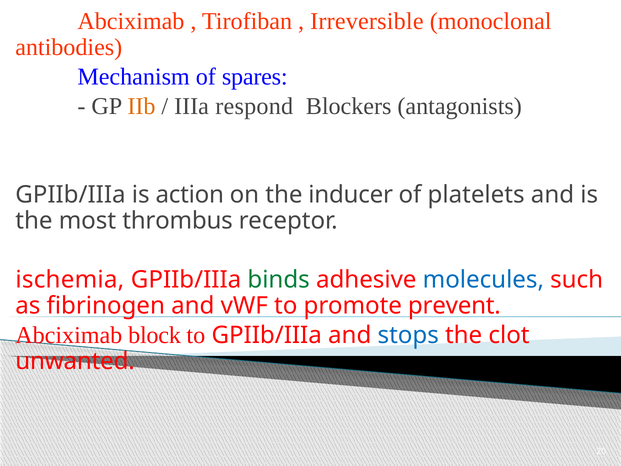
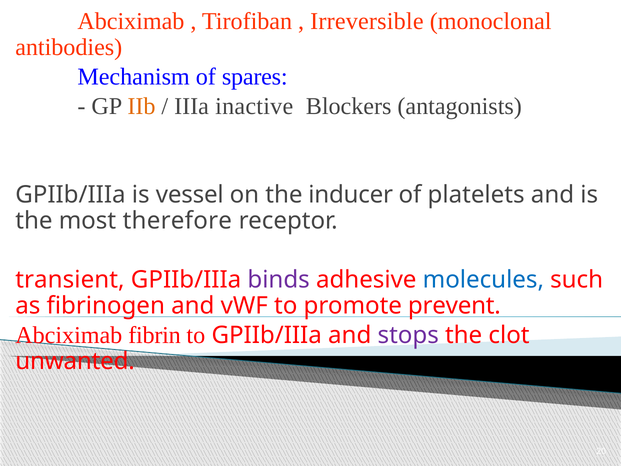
respond: respond -> inactive
action: action -> vessel
thrombus: thrombus -> therefore
ischemia: ischemia -> transient
binds colour: green -> purple
block: block -> fibrin
stops colour: blue -> purple
